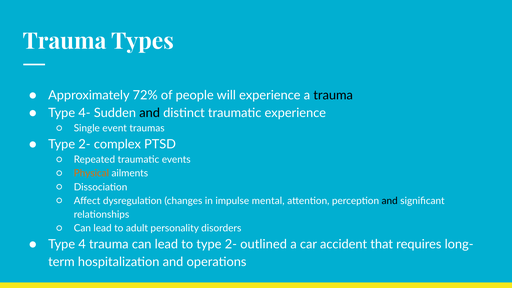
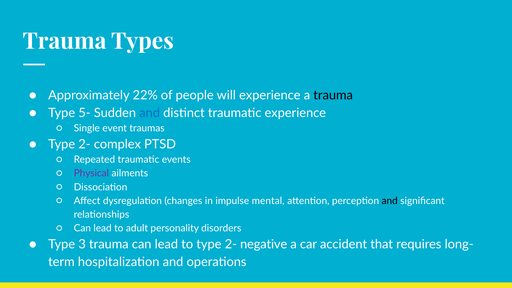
72%: 72% -> 22%
4-: 4- -> 5-
and at (150, 113) colour: black -> blue
Physical colour: orange -> purple
4: 4 -> 3
outlined: outlined -> negative
